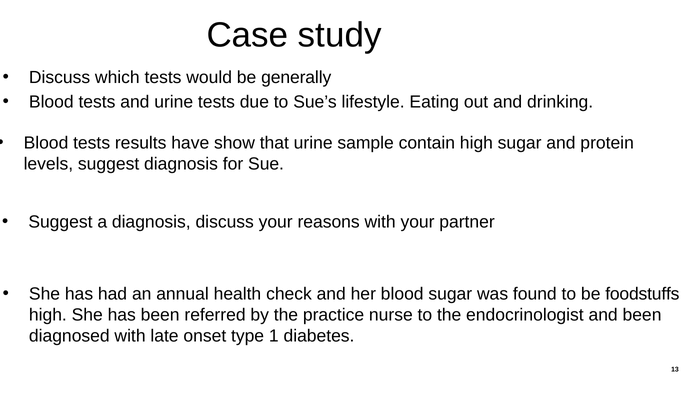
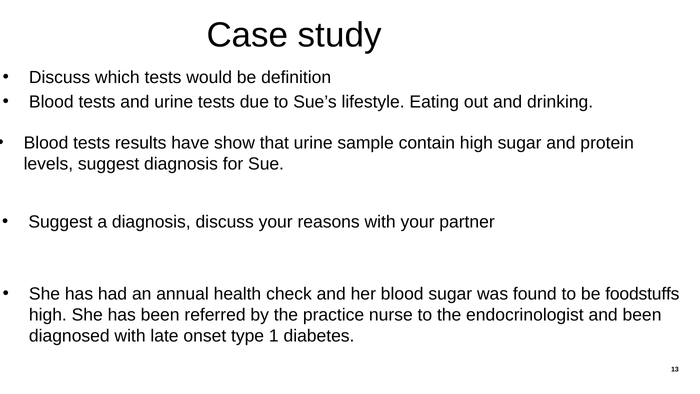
generally: generally -> definition
